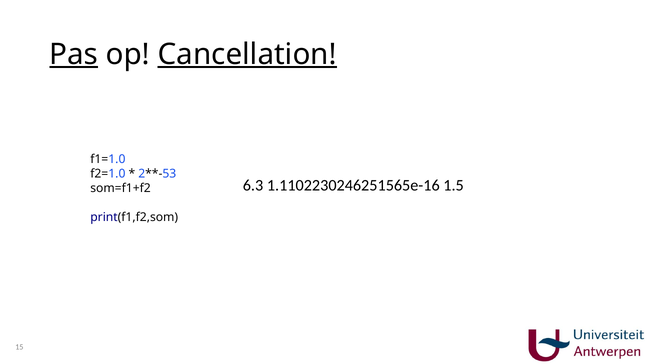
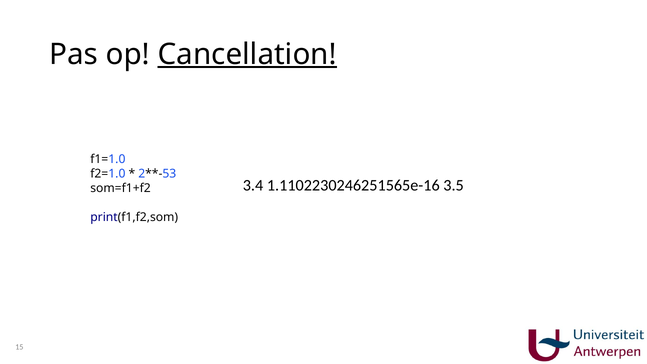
Pas underline: present -> none
6.3: 6.3 -> 3.4
1.5: 1.5 -> 3.5
